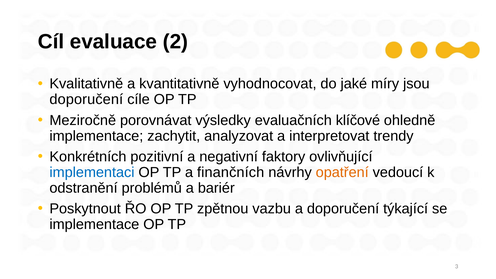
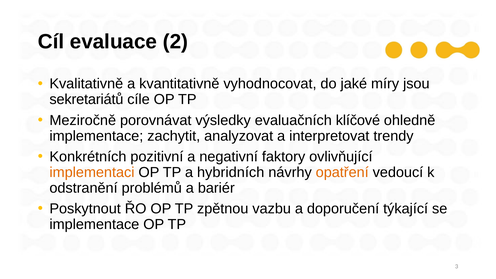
doporučení at (86, 99): doporučení -> sekretariátů
implementaci colour: blue -> orange
finančních: finančních -> hybridních
